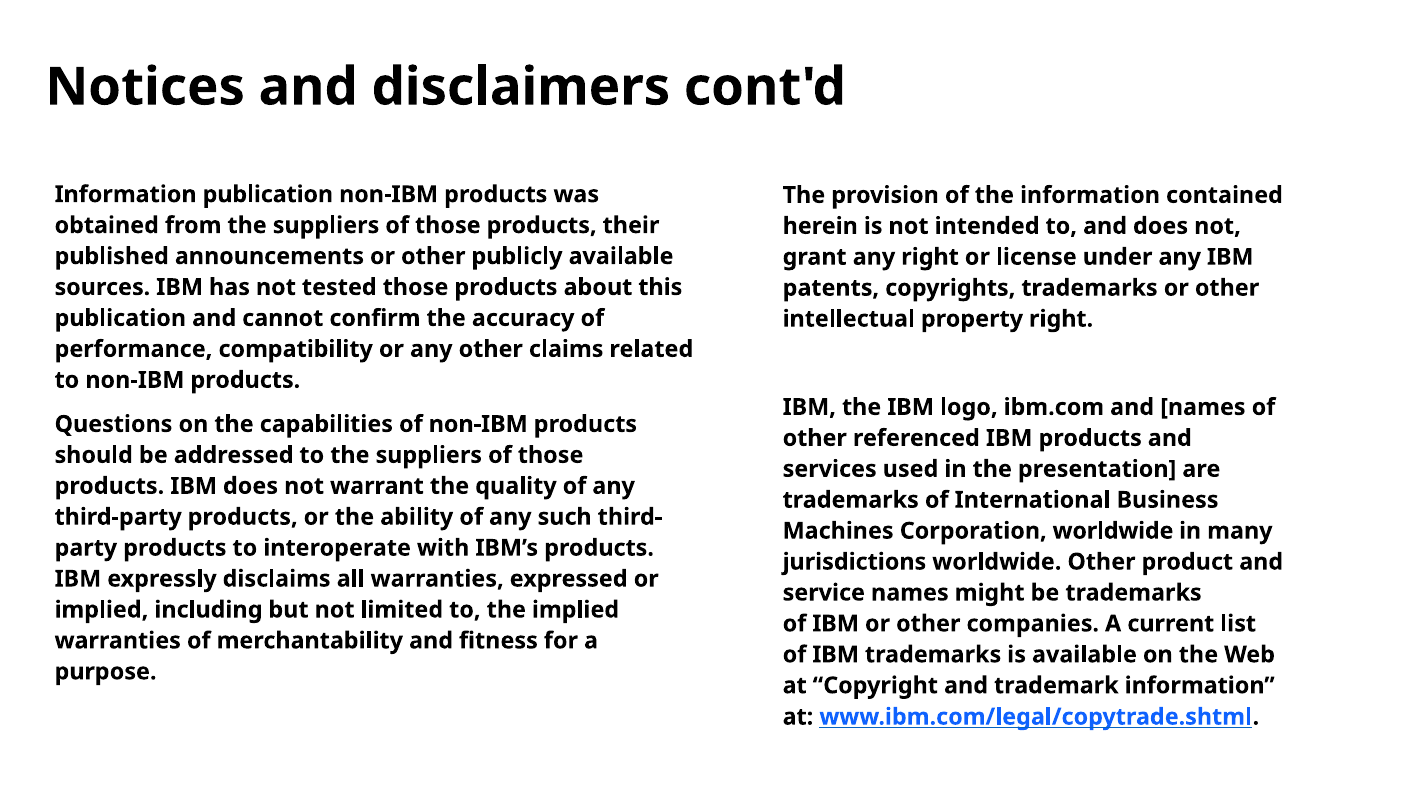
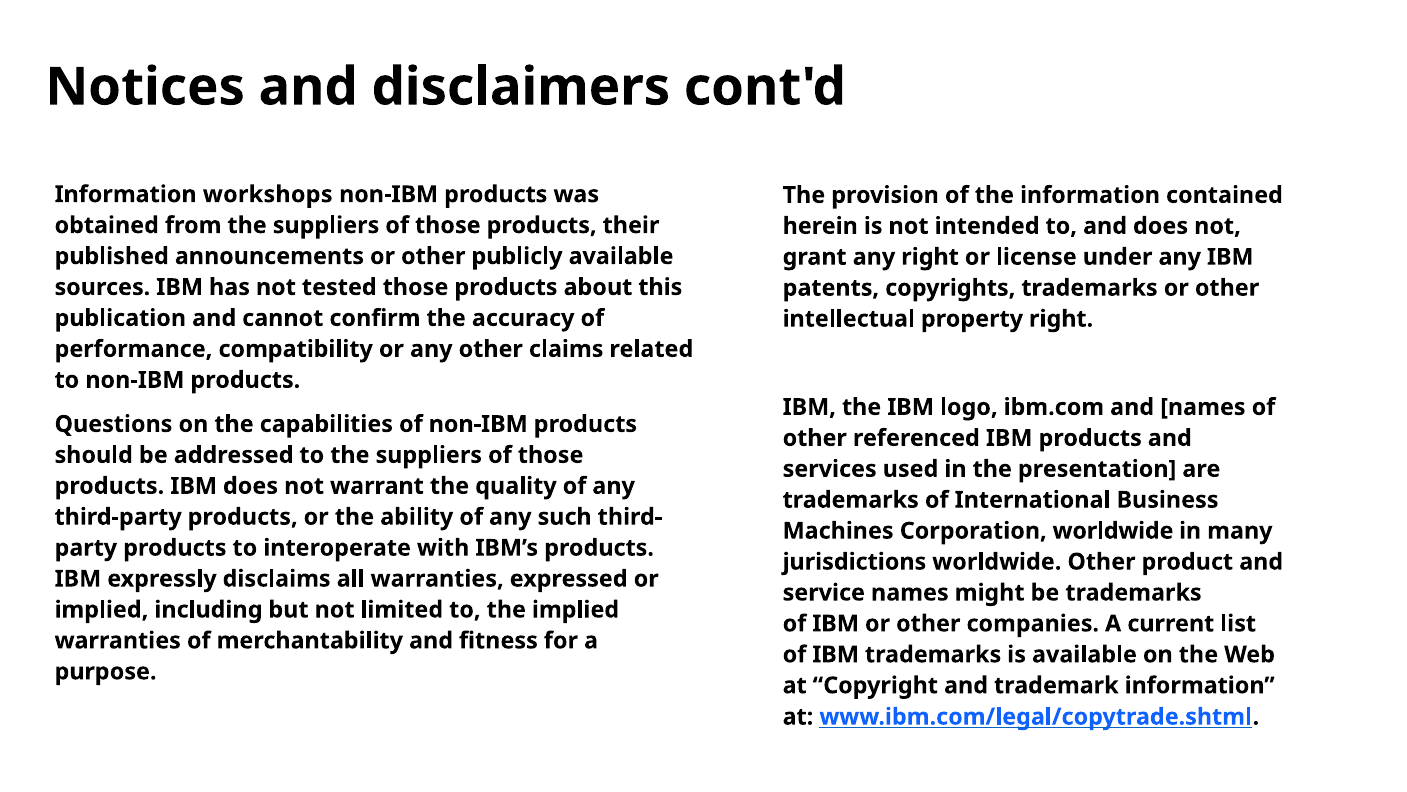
Information publication: publication -> workshops
